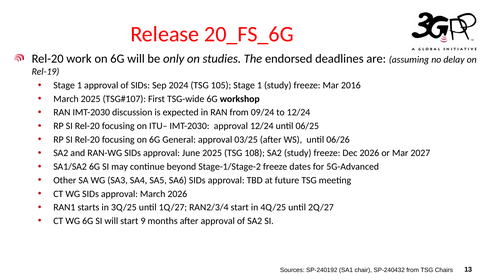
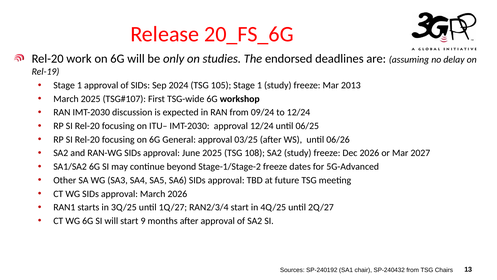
2016: 2016 -> 2013
